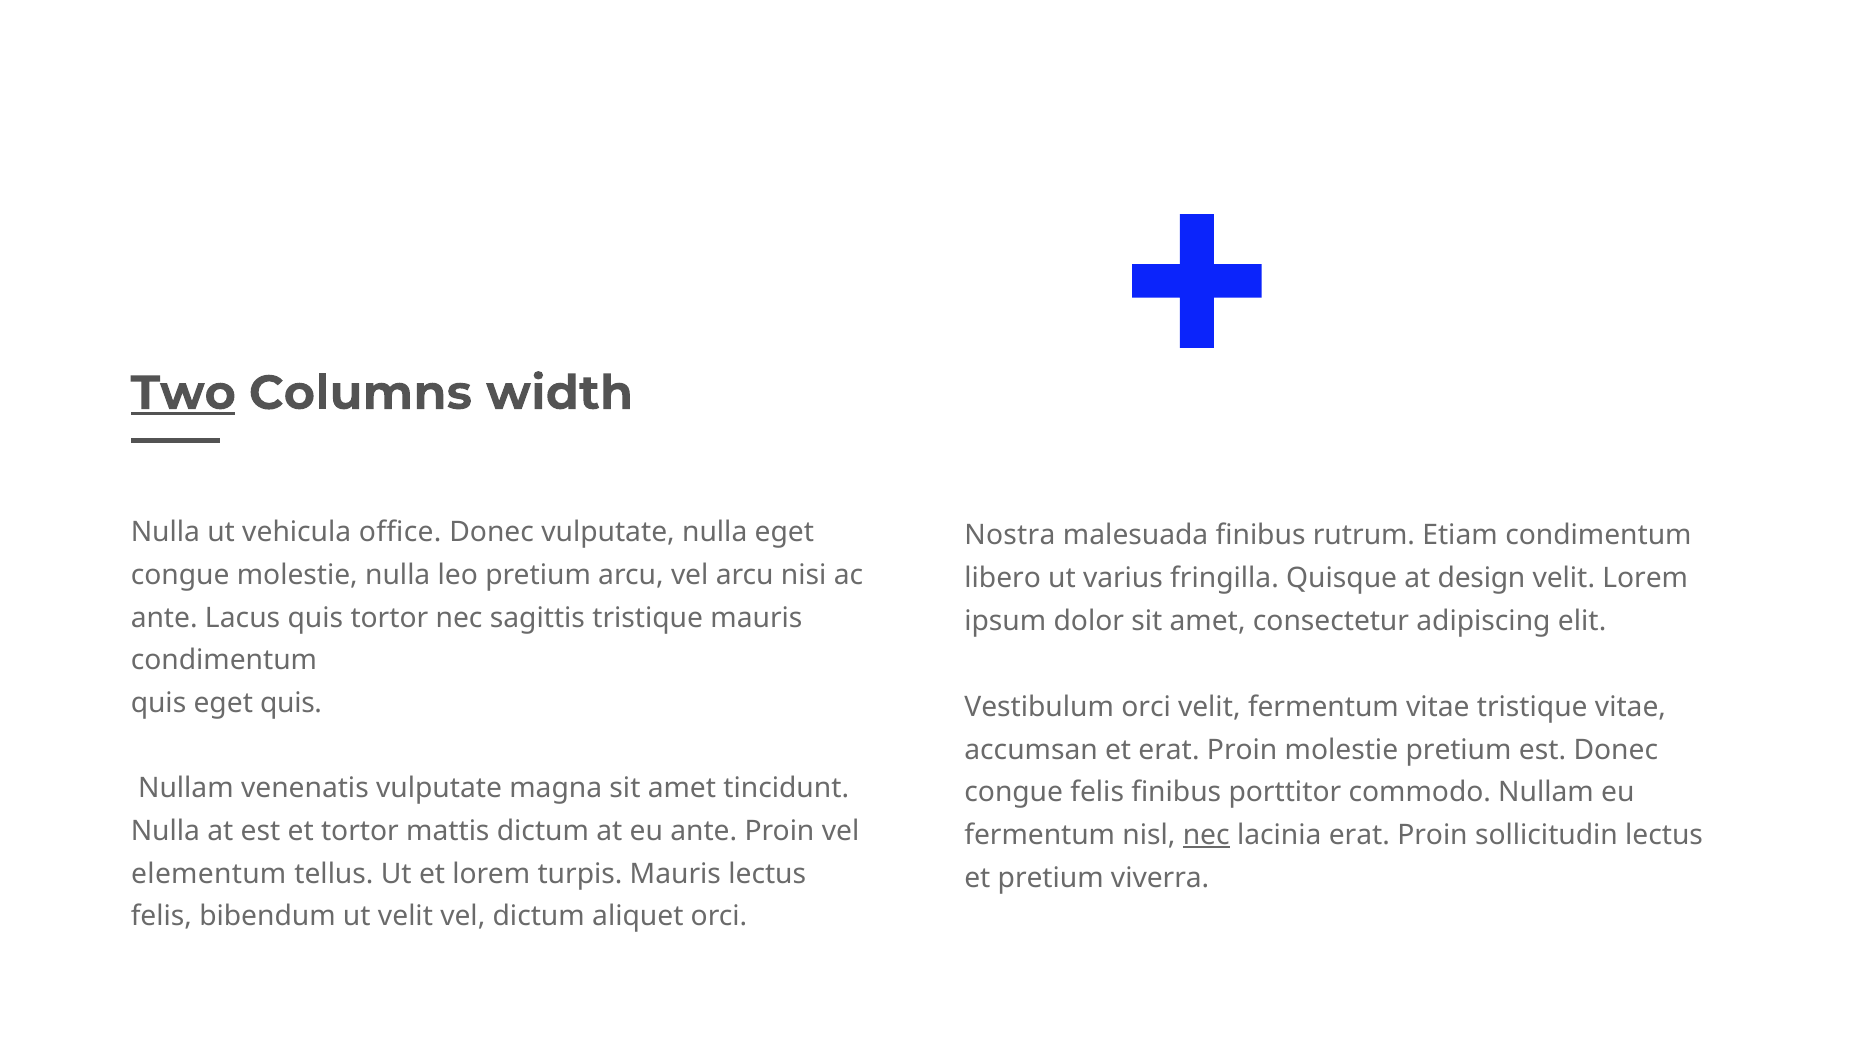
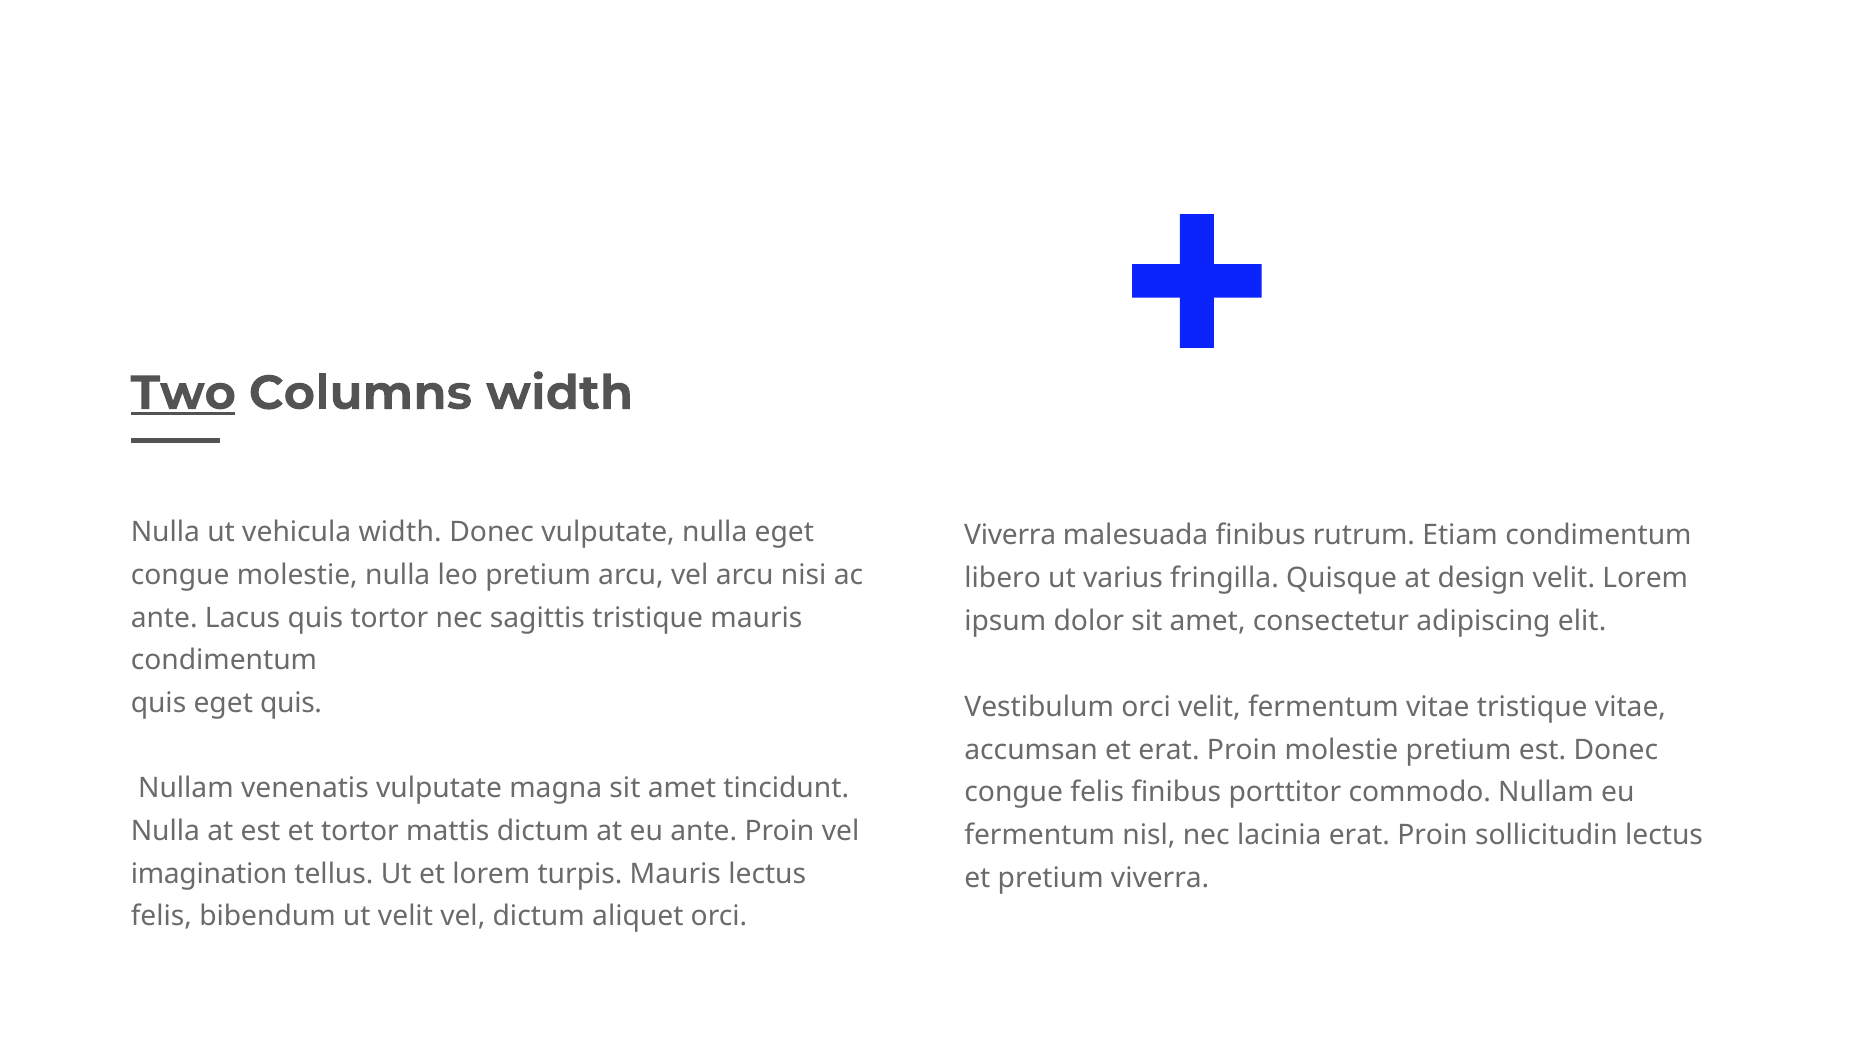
vehicula office: office -> width
Nostra at (1010, 535): Nostra -> Viverra
nec at (1206, 835) underline: present -> none
elementum: elementum -> imagination
